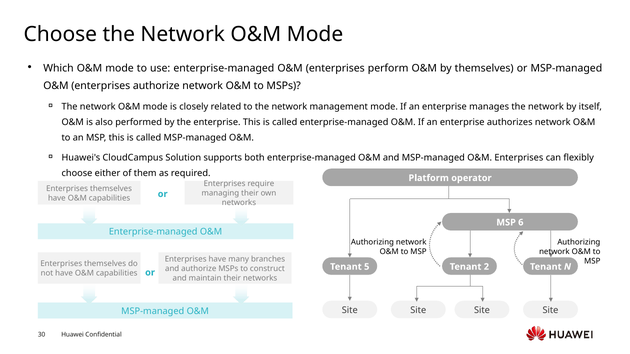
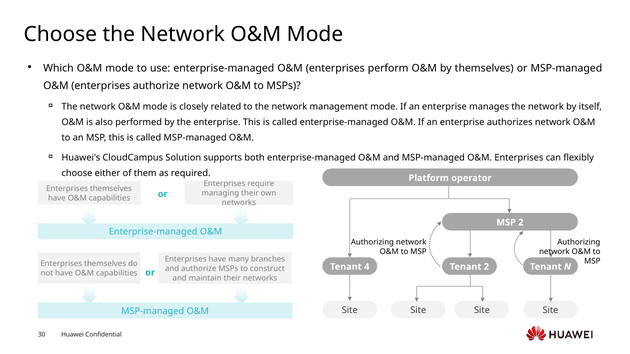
MSP 6: 6 -> 2
5: 5 -> 4
